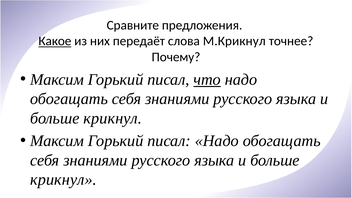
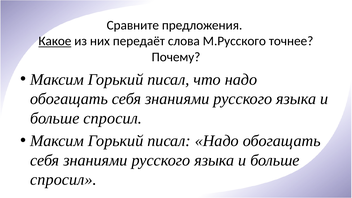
М.Крикнул: М.Крикнул -> М.Русского
что underline: present -> none
крикнул at (113, 118): крикнул -> спросил
крикнул at (63, 180): крикнул -> спросил
